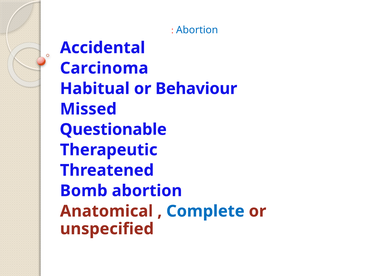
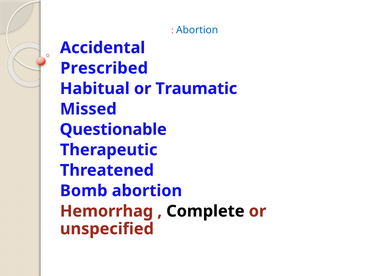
Carcinoma: Carcinoma -> Prescribed
Behaviour: Behaviour -> Traumatic
Anatomical: Anatomical -> Hemorrhag
Complete colour: blue -> black
